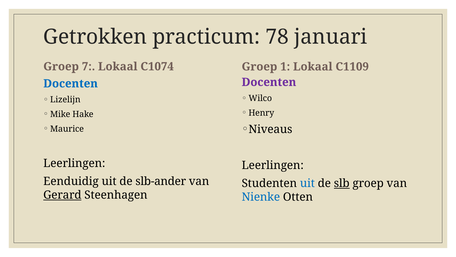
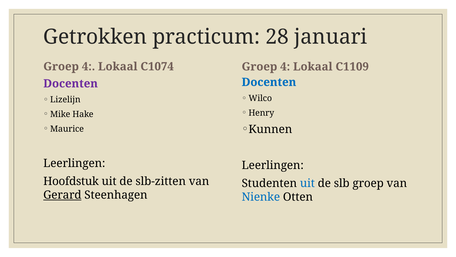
78: 78 -> 28
7 at (88, 66): 7 -> 4
1 at (285, 67): 1 -> 4
Docenten at (269, 82) colour: purple -> blue
Docenten at (71, 83) colour: blue -> purple
Niveaus: Niveaus -> Kunnen
Eenduidig: Eenduidig -> Hoofdstuk
slb-ander: slb-ander -> slb-zitten
slb underline: present -> none
